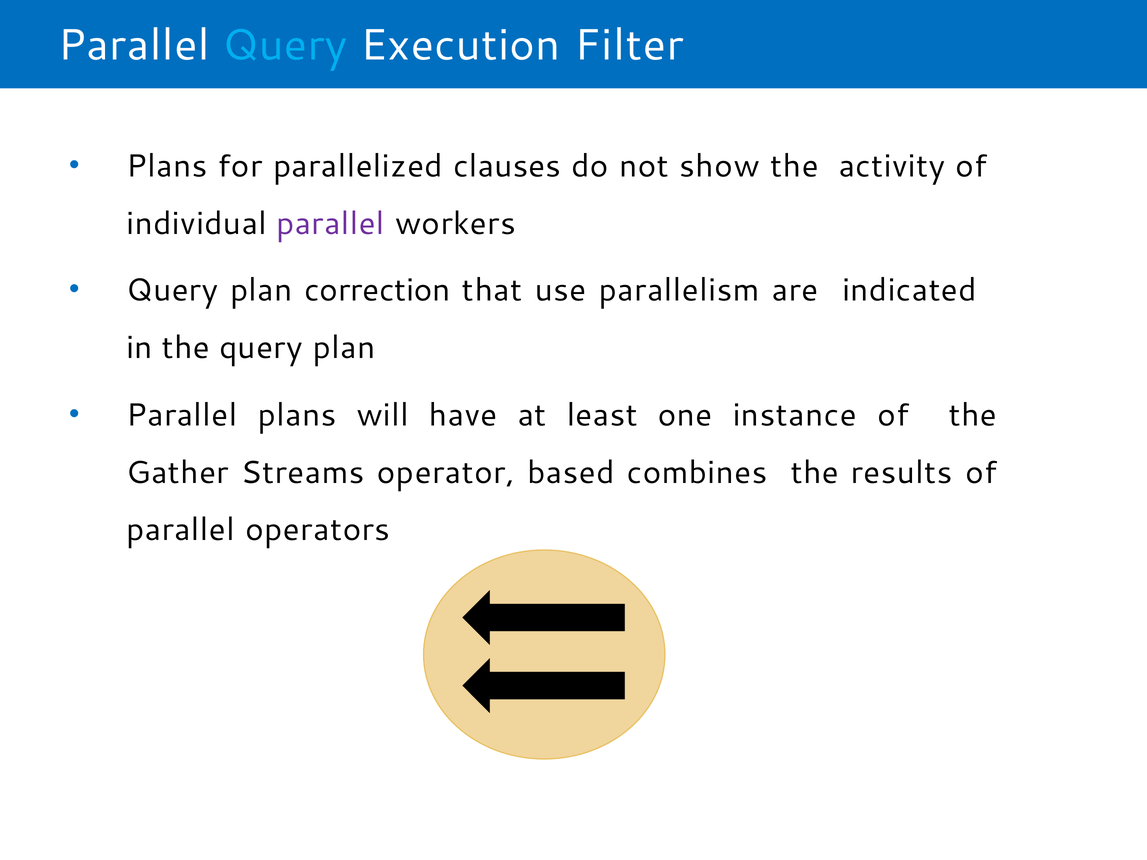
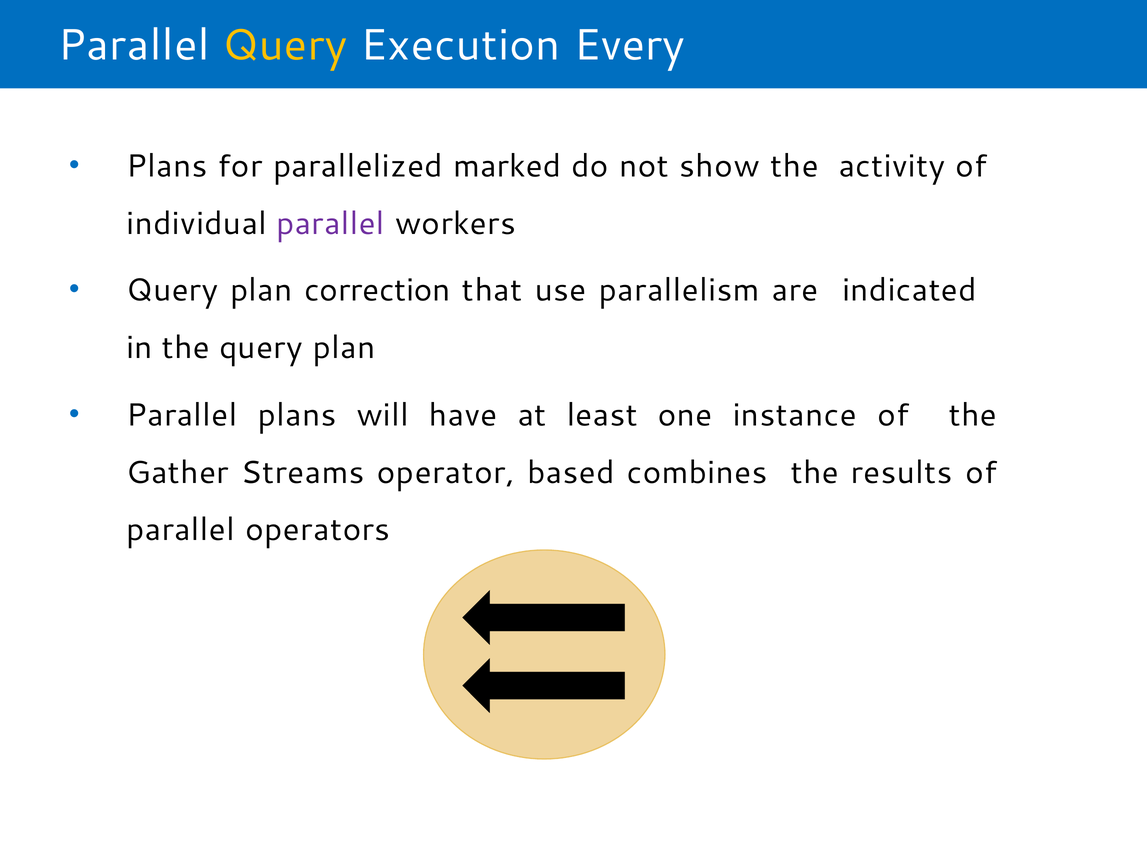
Query at (285, 45) colour: light blue -> yellow
Filter: Filter -> Every
clauses: clauses -> marked
